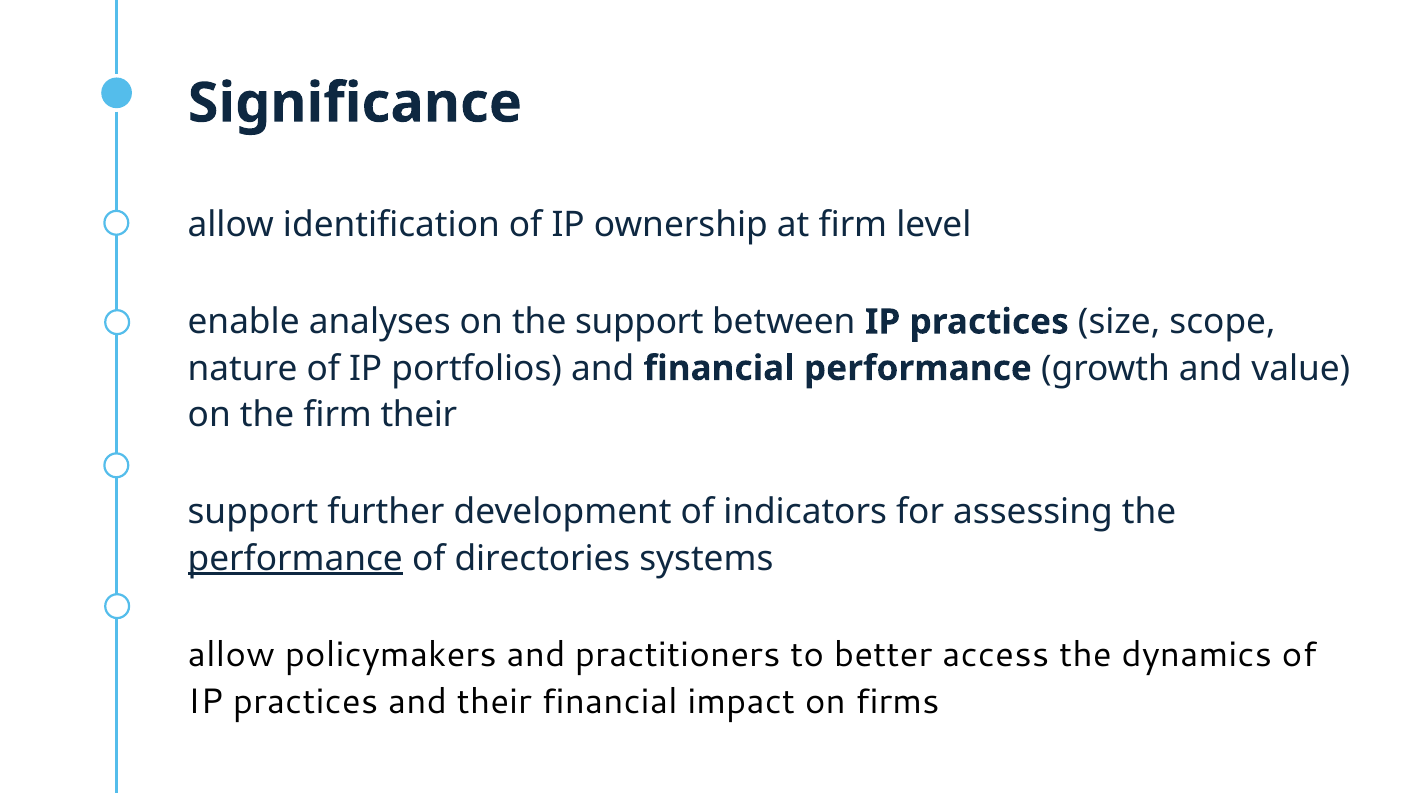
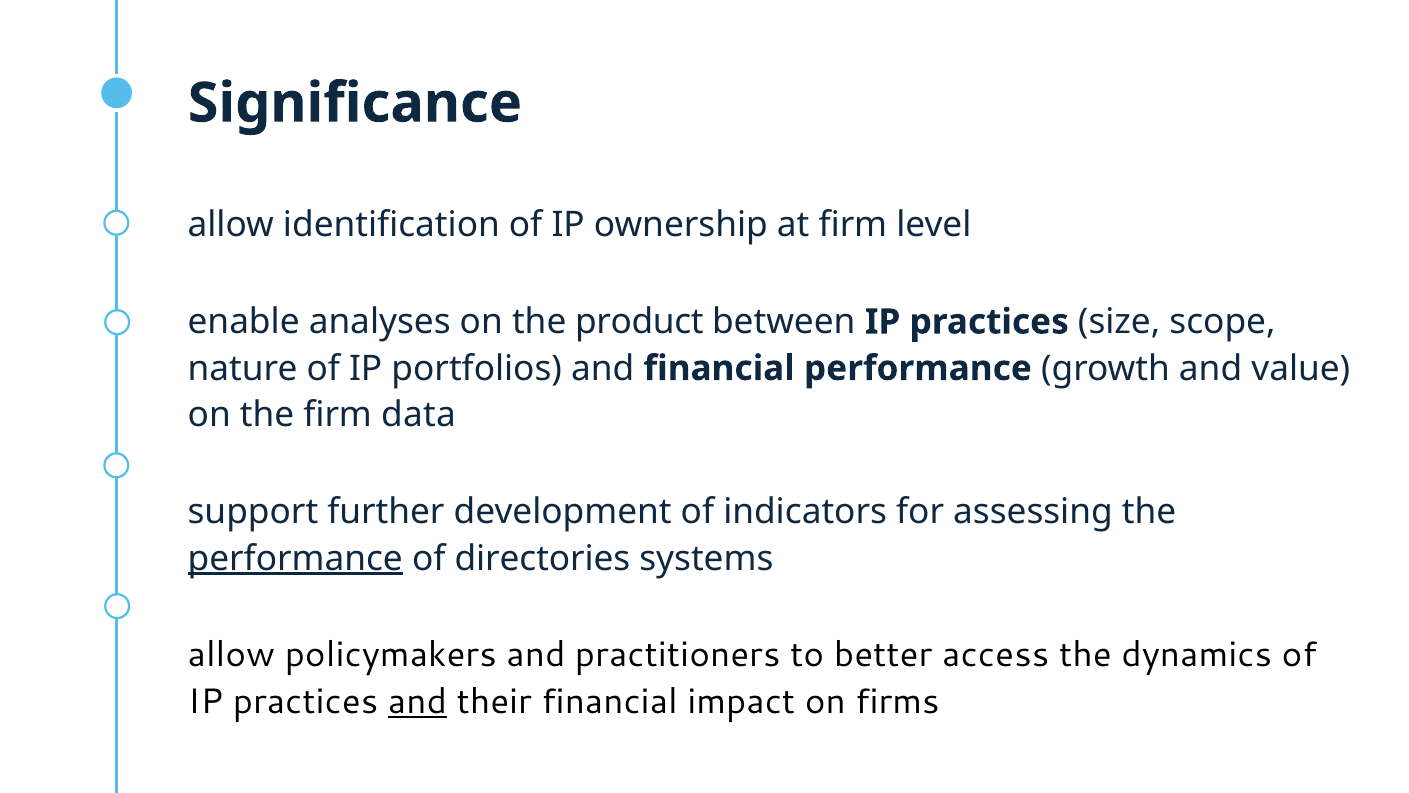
the support: support -> product
firm their: their -> data
and at (417, 701) underline: none -> present
